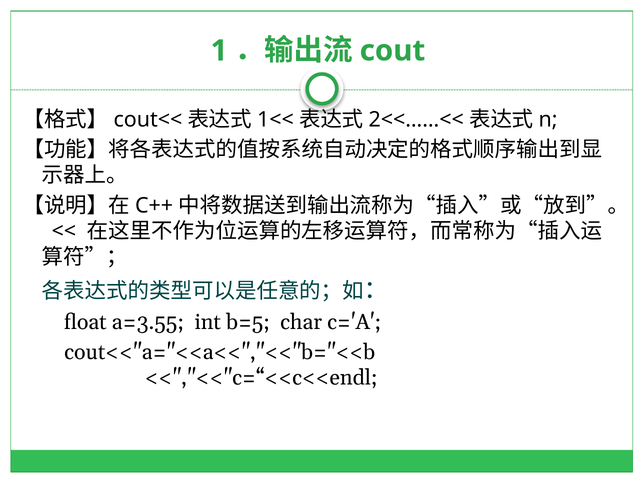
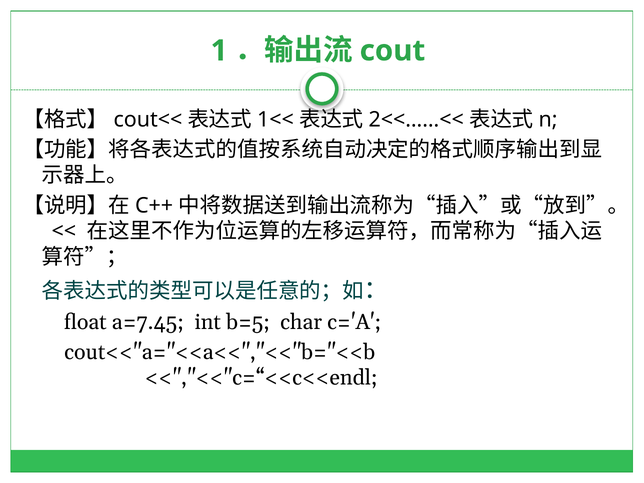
a=3.55: a=3.55 -> a=7.45
